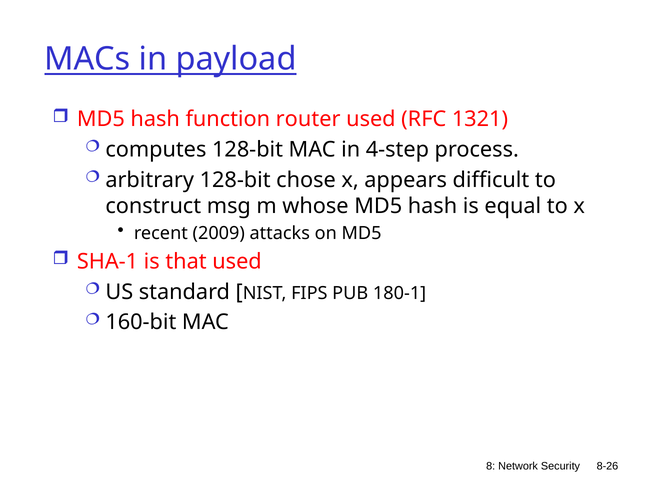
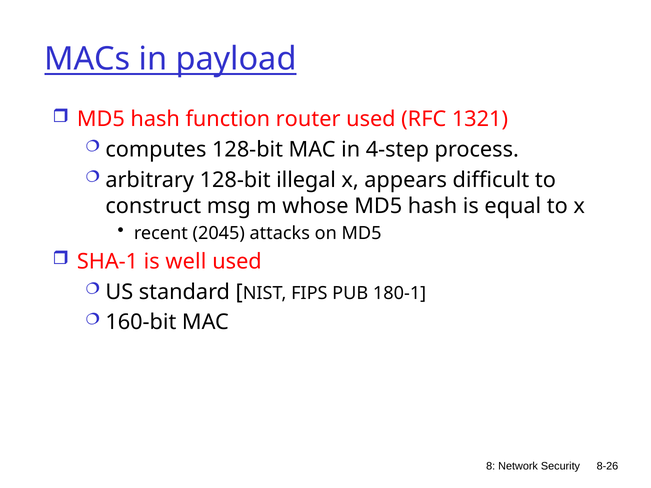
chose: chose -> illegal
2009: 2009 -> 2045
that: that -> well
